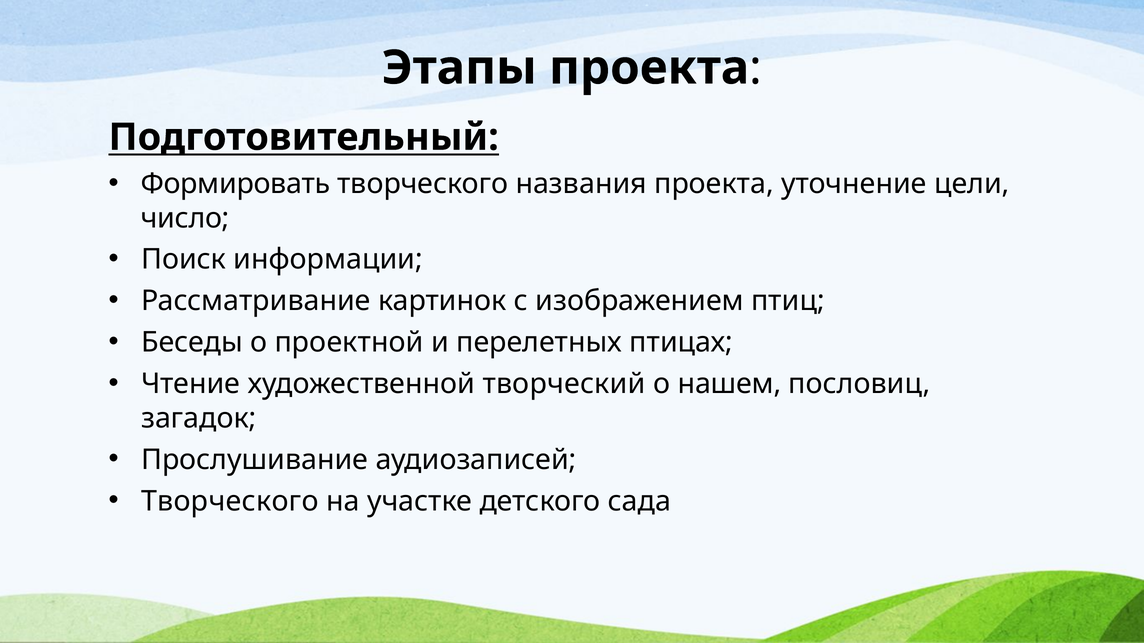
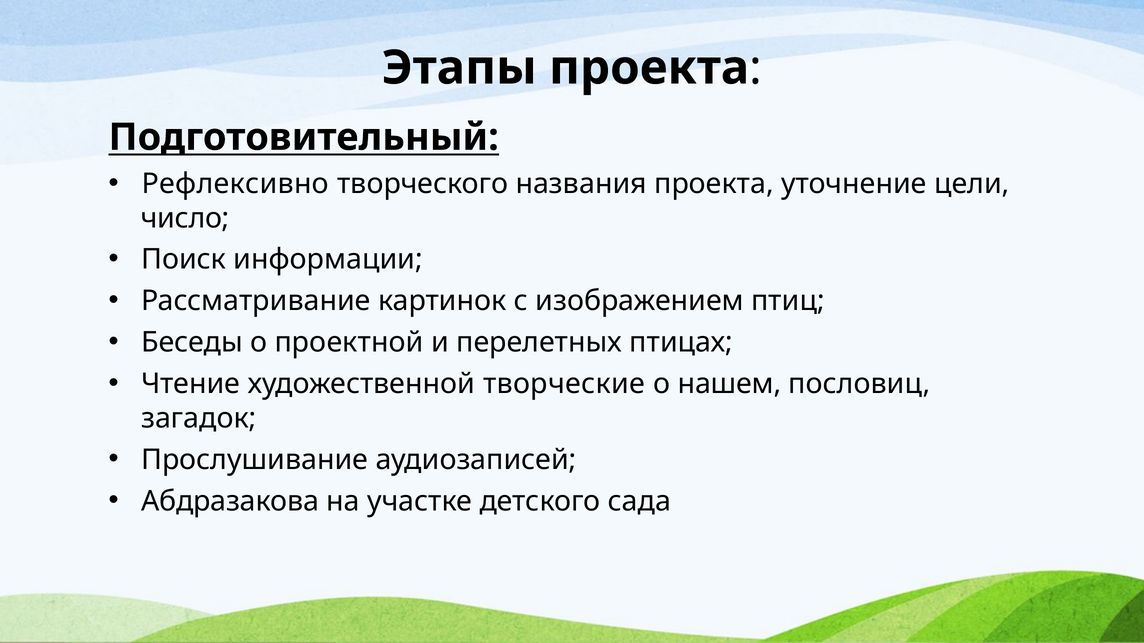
Формировать: Формировать -> Рефлексивно
творческий: творческий -> творческие
Творческого at (230, 501): Творческого -> Абдразакова
